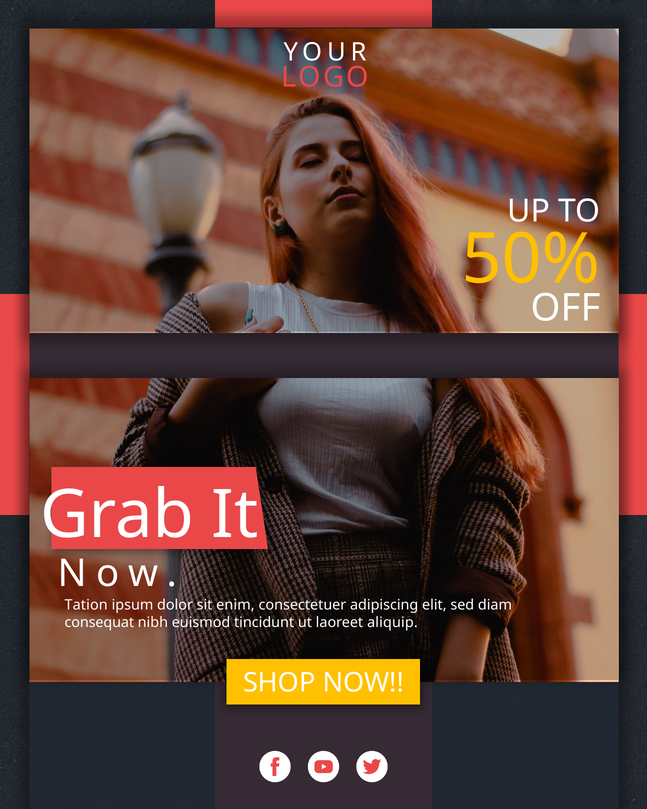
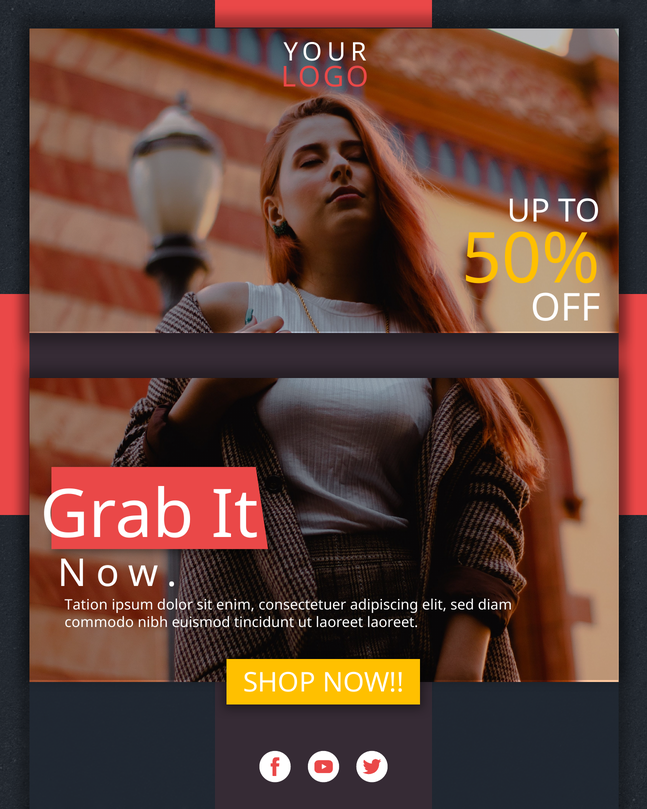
consequat: consequat -> commodo
laoreet aliquip: aliquip -> laoreet
